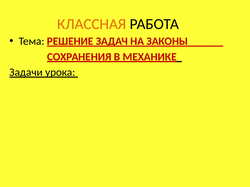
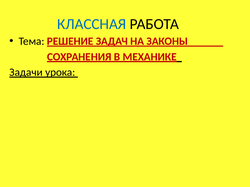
КЛАССНАЯ colour: orange -> blue
